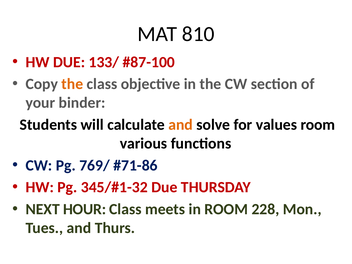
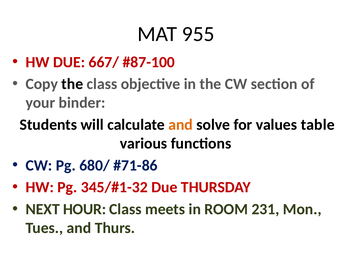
810: 810 -> 955
133/: 133/ -> 667/
the at (72, 84) colour: orange -> black
values room: room -> table
769/: 769/ -> 680/
228: 228 -> 231
